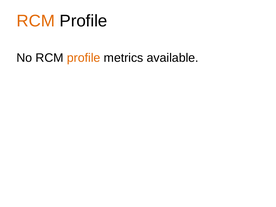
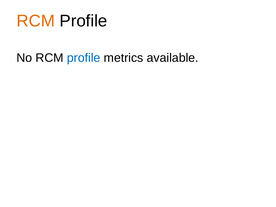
profile at (84, 58) colour: orange -> blue
